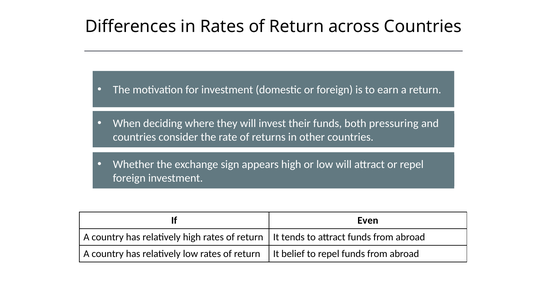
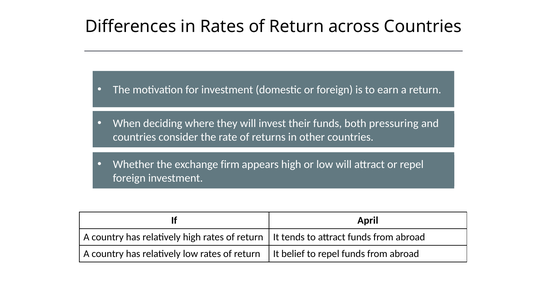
sign: sign -> firm
Even: Even -> April
